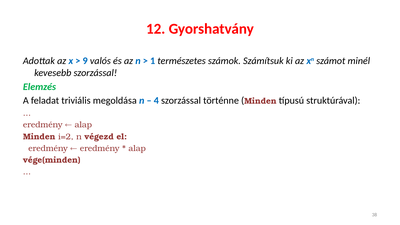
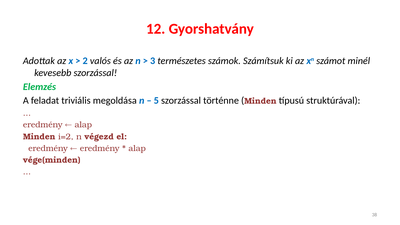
9: 9 -> 2
1: 1 -> 3
4: 4 -> 5
